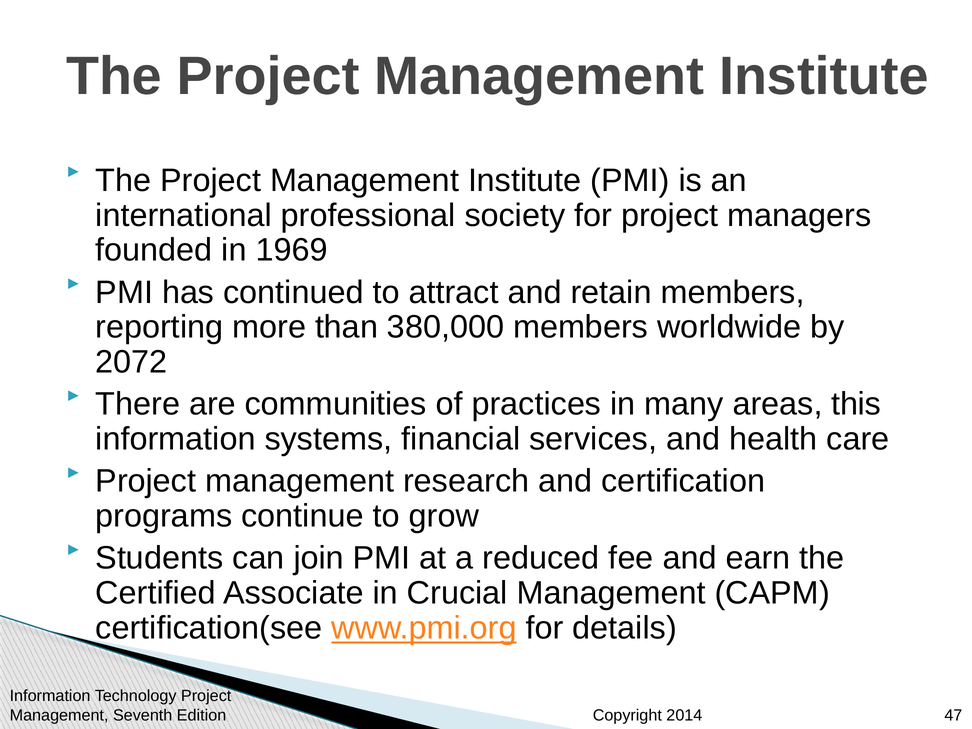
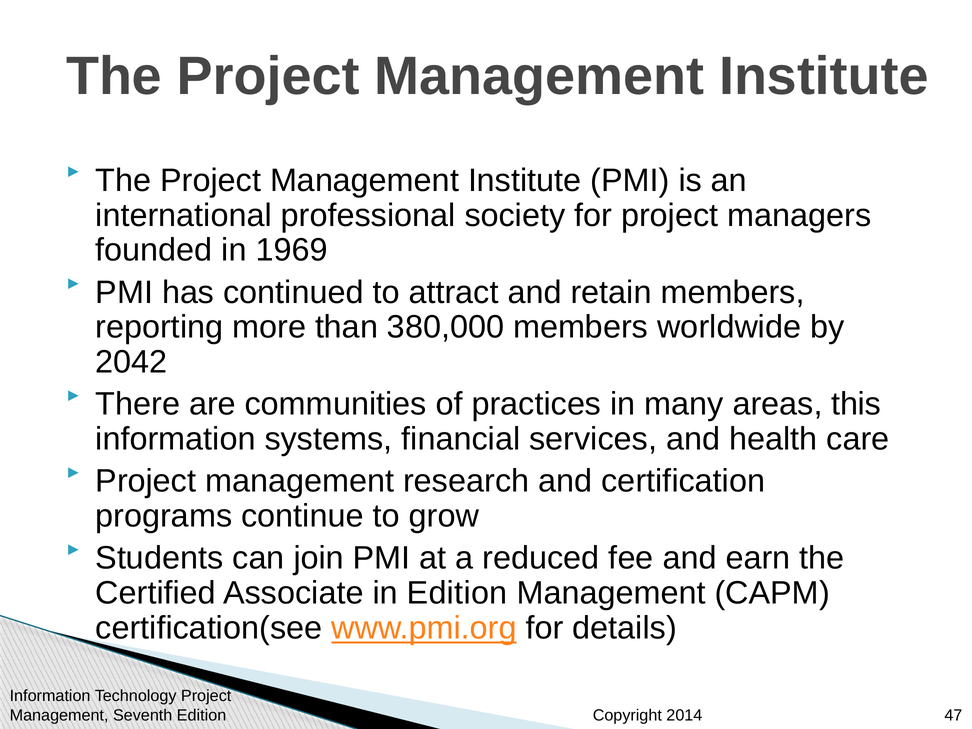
2072: 2072 -> 2042
in Crucial: Crucial -> Edition
